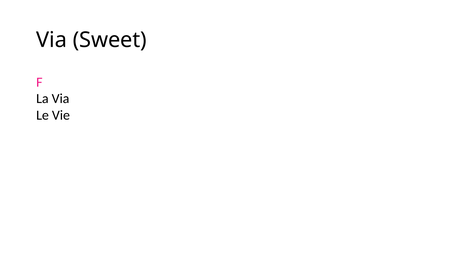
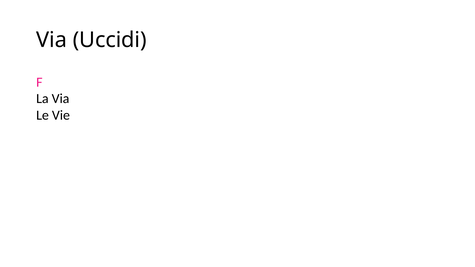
Sweet: Sweet -> Uccidi
